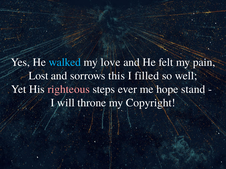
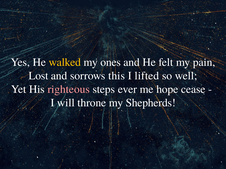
walked colour: light blue -> yellow
love: love -> ones
filled: filled -> lifted
stand: stand -> cease
Copyright: Copyright -> Shepherds
